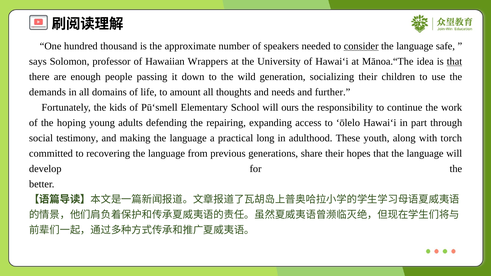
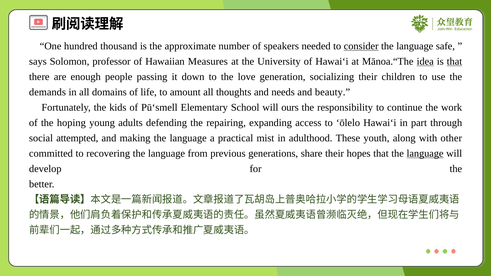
Wrappers: Wrappers -> Measures
idea underline: none -> present
wild: wild -> love
further: further -> beauty
testimony: testimony -> attempted
long: long -> mist
torch: torch -> other
language at (425, 154) underline: none -> present
